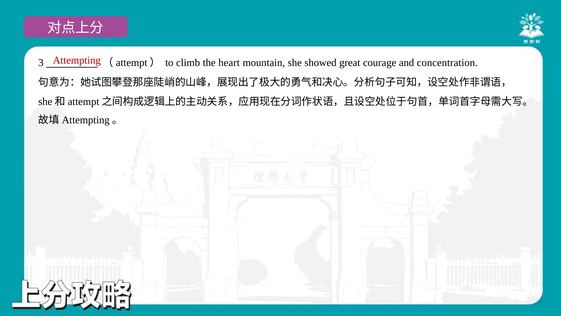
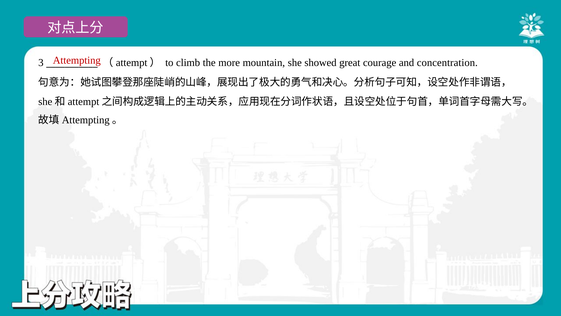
heart: heart -> more
